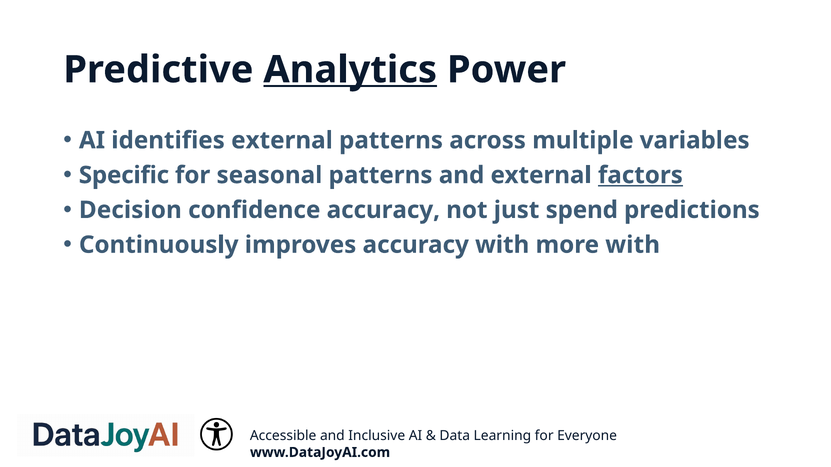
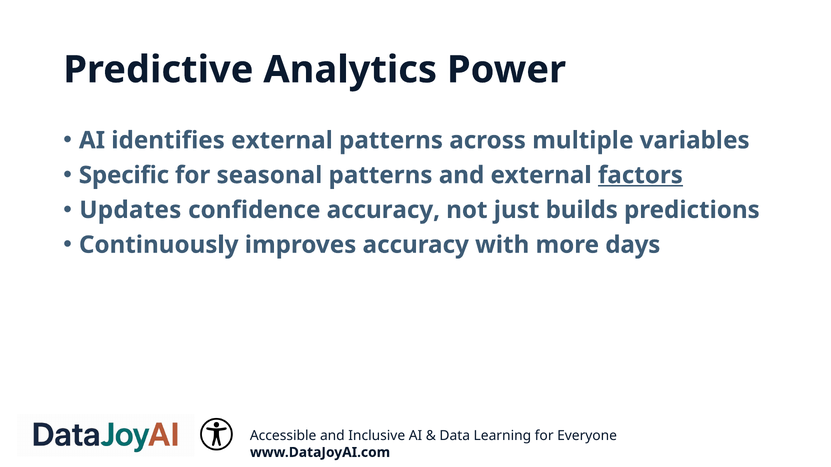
Analytics underline: present -> none
Decision: Decision -> Updates
spend: spend -> builds
more with: with -> days
